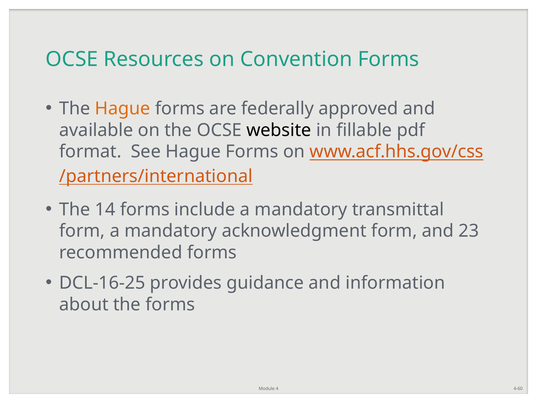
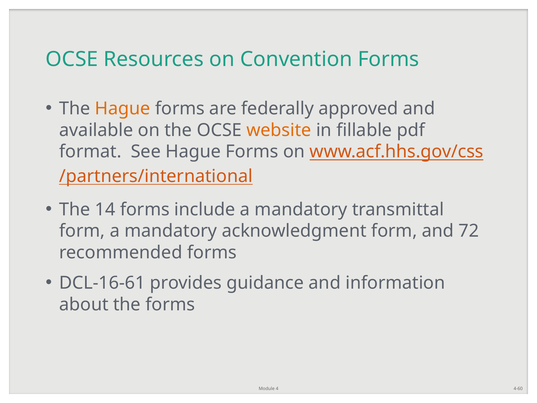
website colour: black -> orange
23: 23 -> 72
DCL-16-25: DCL-16-25 -> DCL-16-61
